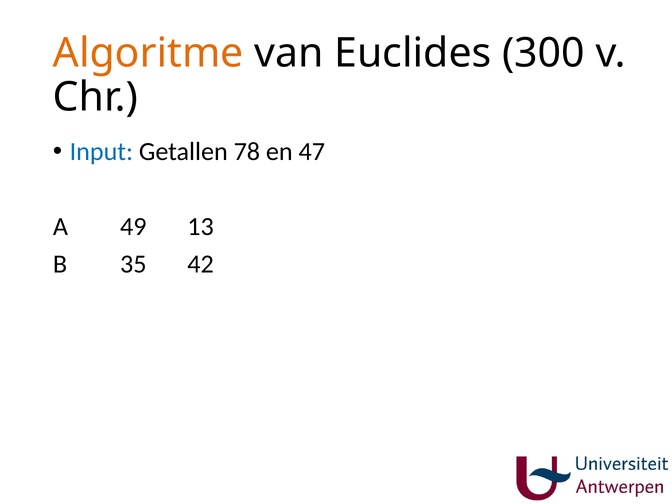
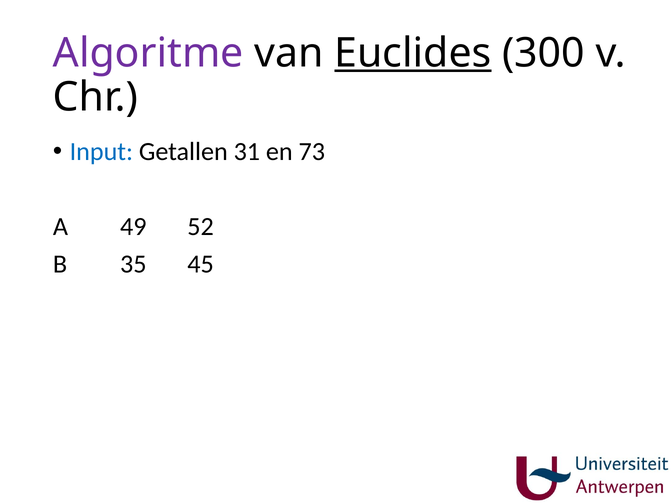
Algoritme colour: orange -> purple
Euclides underline: none -> present
78: 78 -> 31
47: 47 -> 73
13: 13 -> 52
42: 42 -> 45
